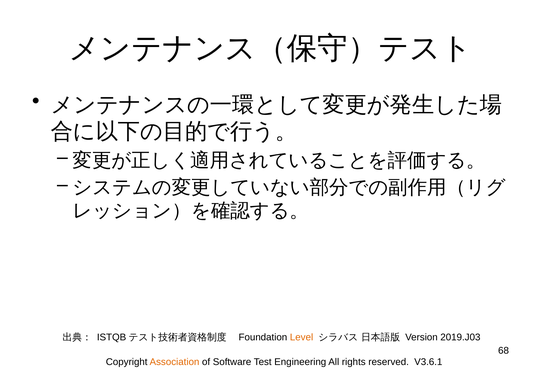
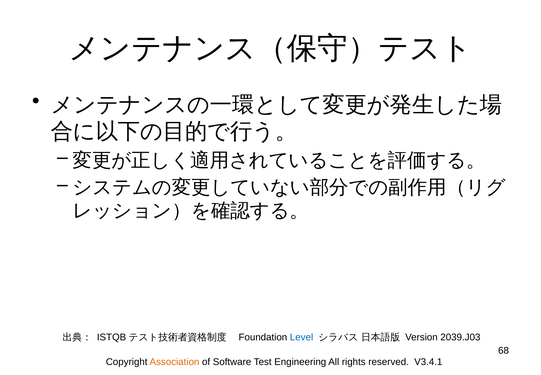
Level colour: orange -> blue
2019.J03: 2019.J03 -> 2039.J03
V3.6.1: V3.6.1 -> V3.4.1
